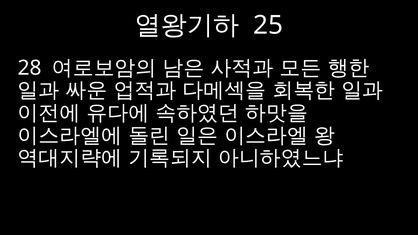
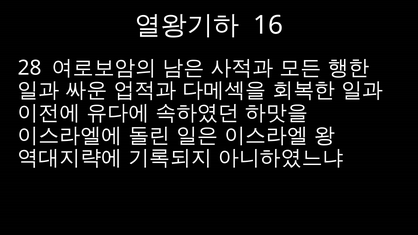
25: 25 -> 16
